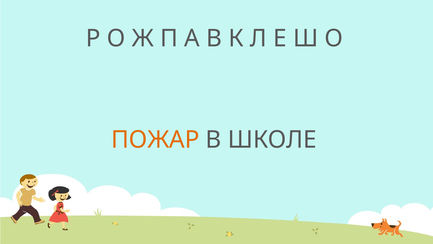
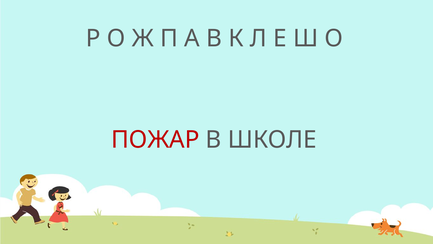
ПОЖАР colour: orange -> red
